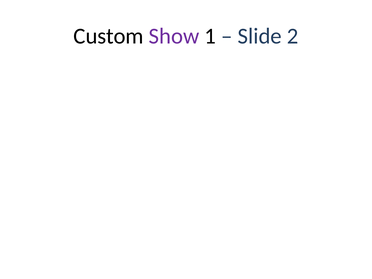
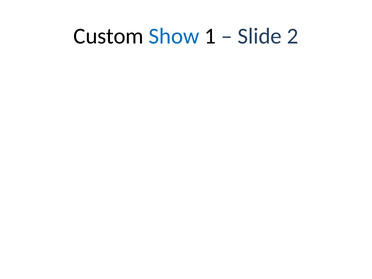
Show colour: purple -> blue
